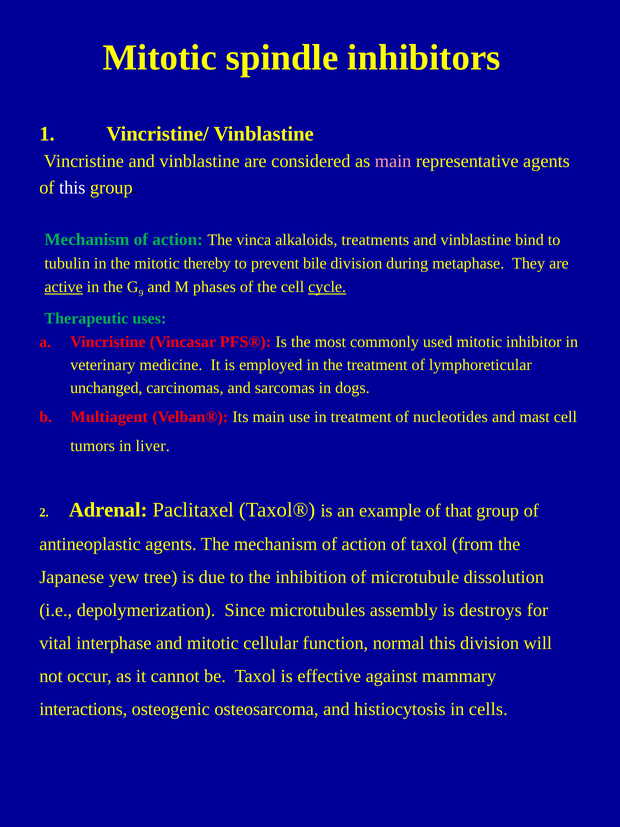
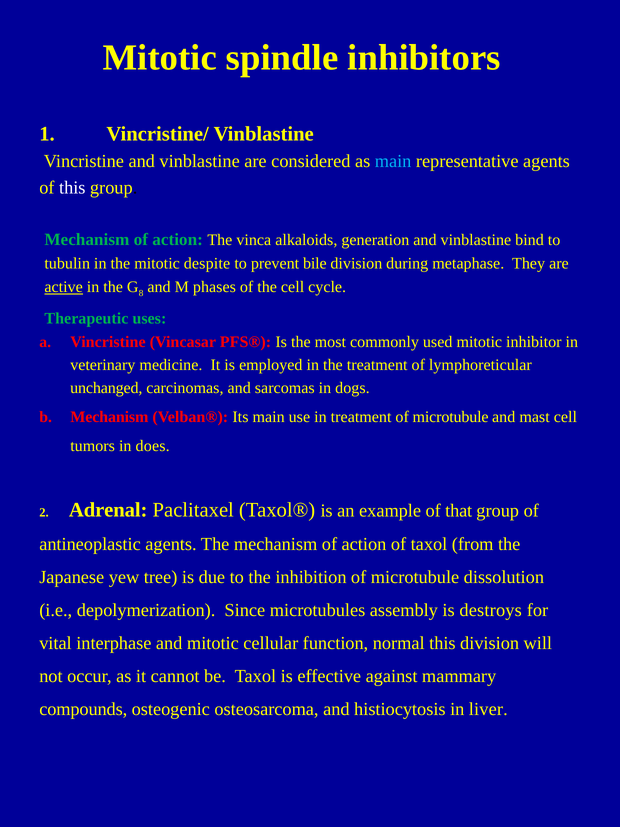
main at (393, 161) colour: pink -> light blue
treatments: treatments -> generation
thereby: thereby -> despite
9: 9 -> 8
cycle underline: present -> none
Multiagent at (109, 417): Multiagent -> Mechanism
treatment of nucleotides: nucleotides -> microtubule
liver: liver -> does
interactions: interactions -> compounds
cells: cells -> liver
